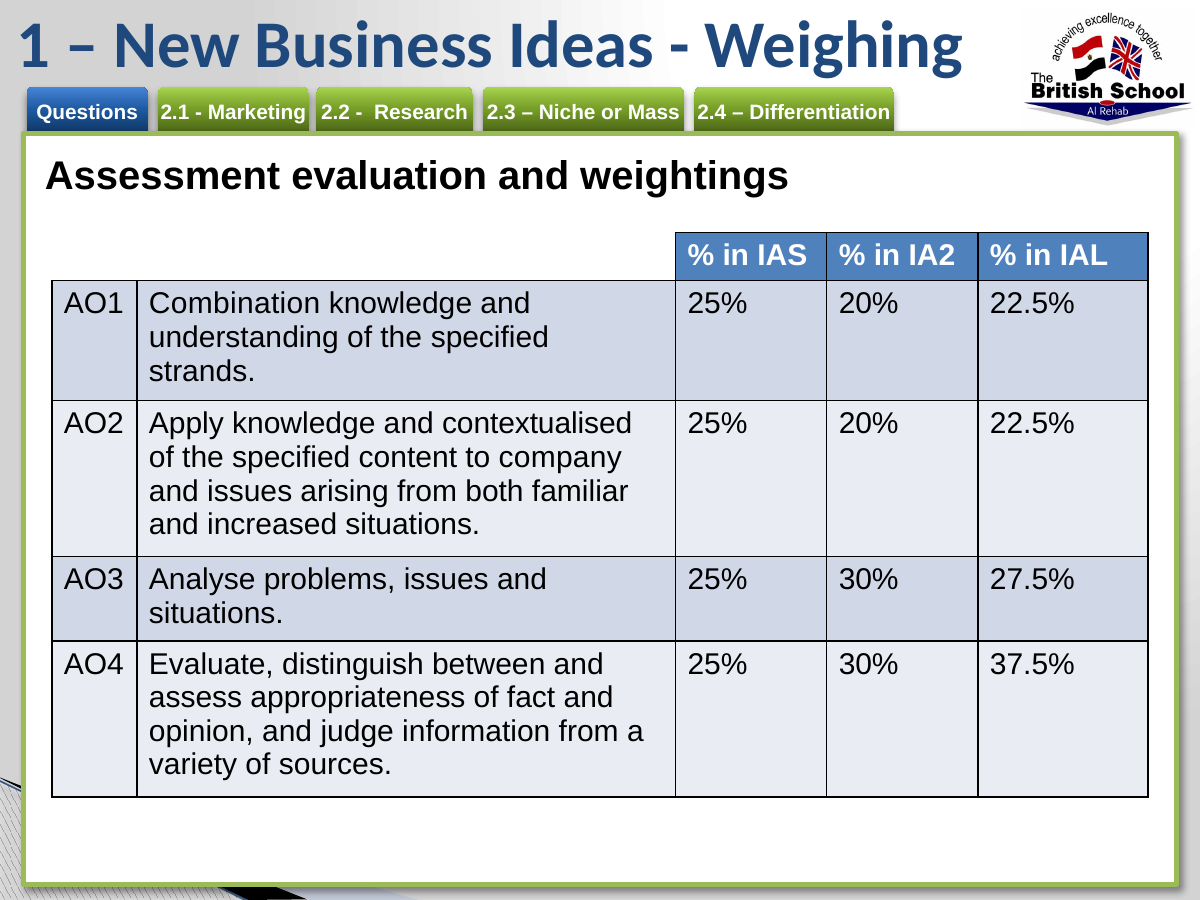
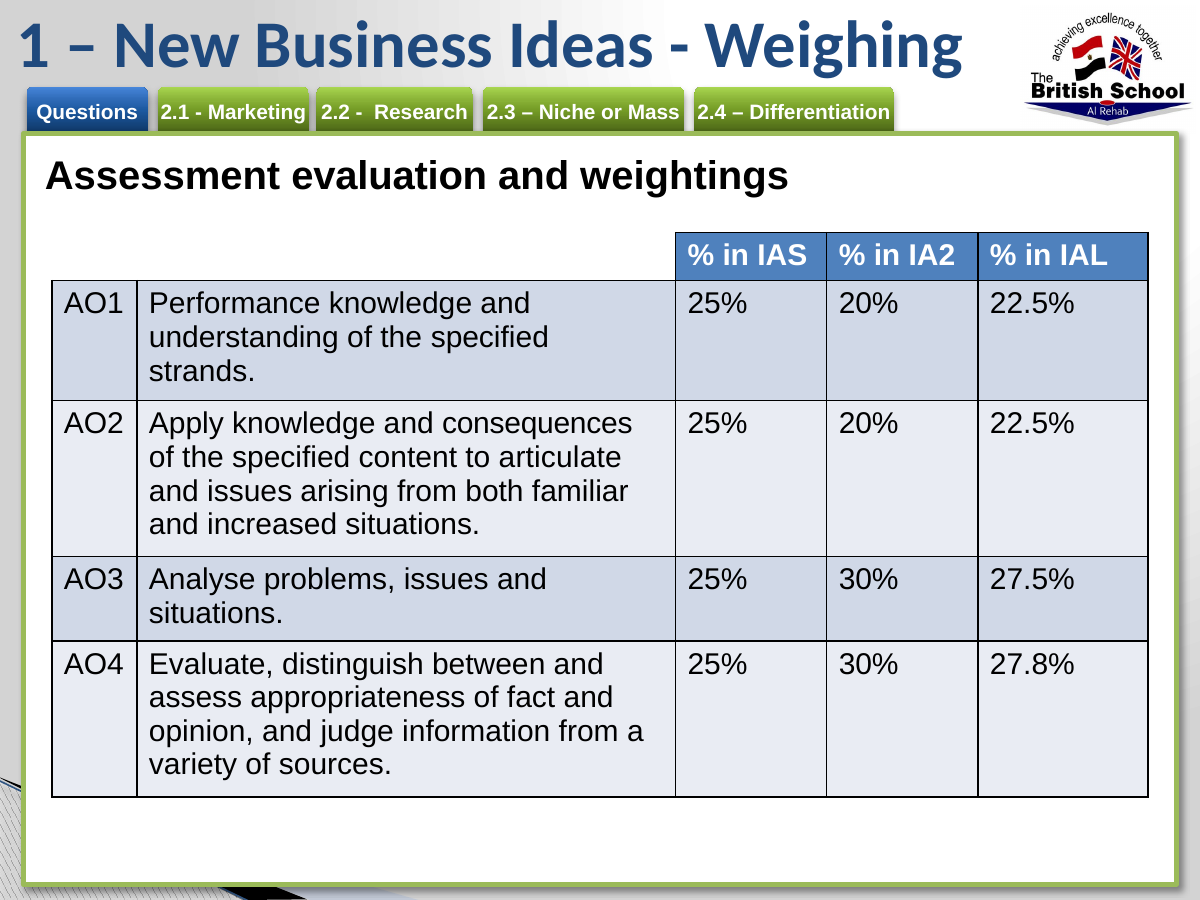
Combination: Combination -> Performance
contextualised: contextualised -> consequences
company: company -> articulate
37.5%: 37.5% -> 27.8%
